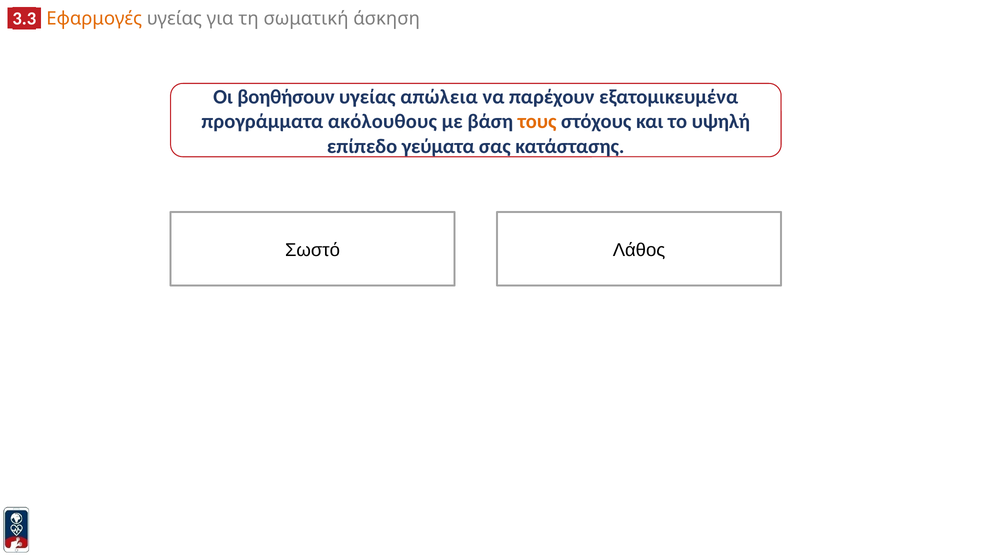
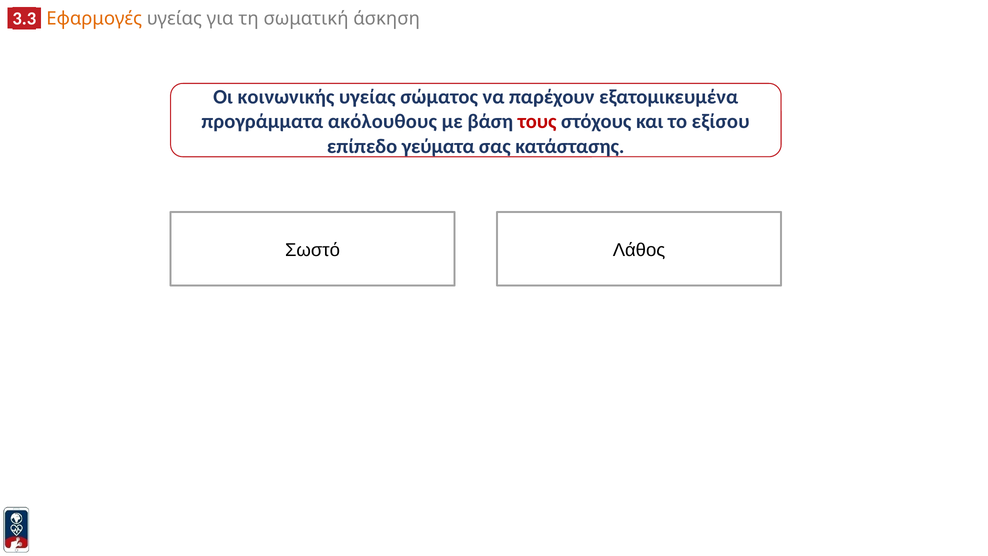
βοηθήσουν: βοηθήσουν -> κοινωνικής
απώλεια: απώλεια -> σώματος
τους colour: orange -> red
υψηλή: υψηλή -> εξίσου
